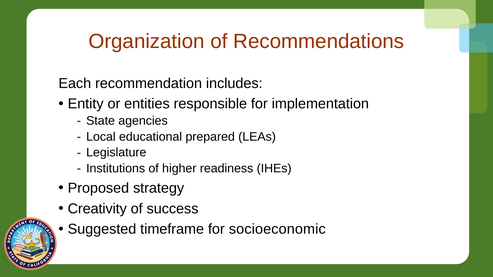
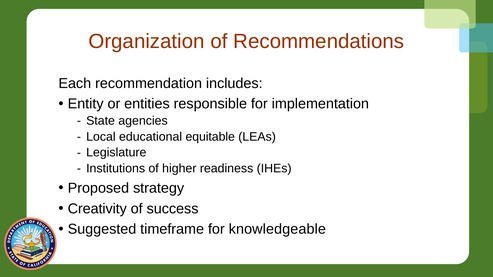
prepared: prepared -> equitable
socioeconomic: socioeconomic -> knowledgeable
